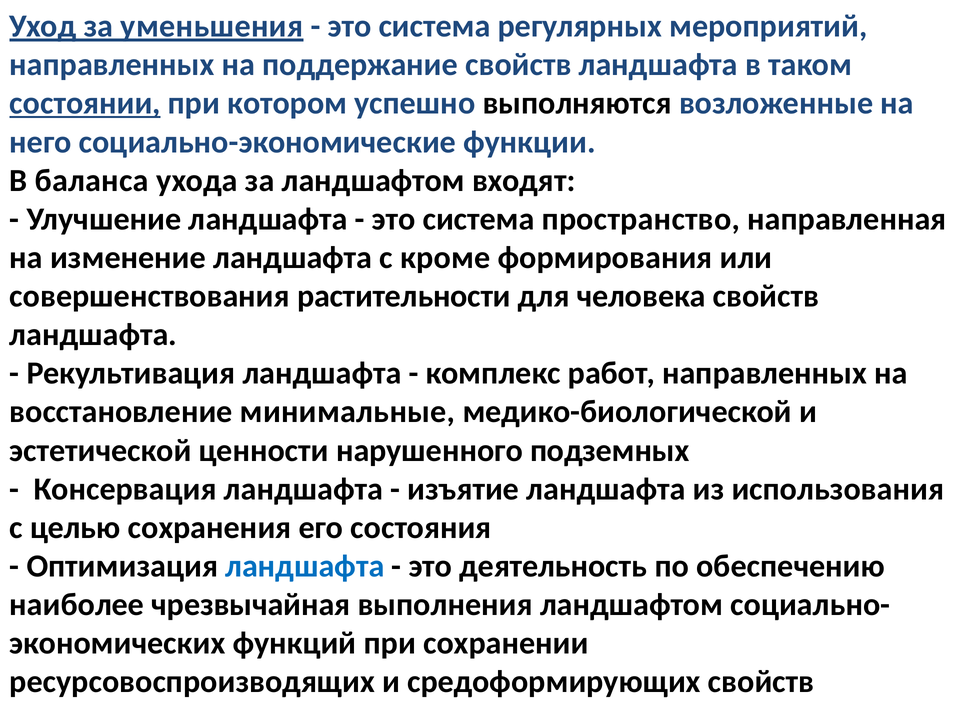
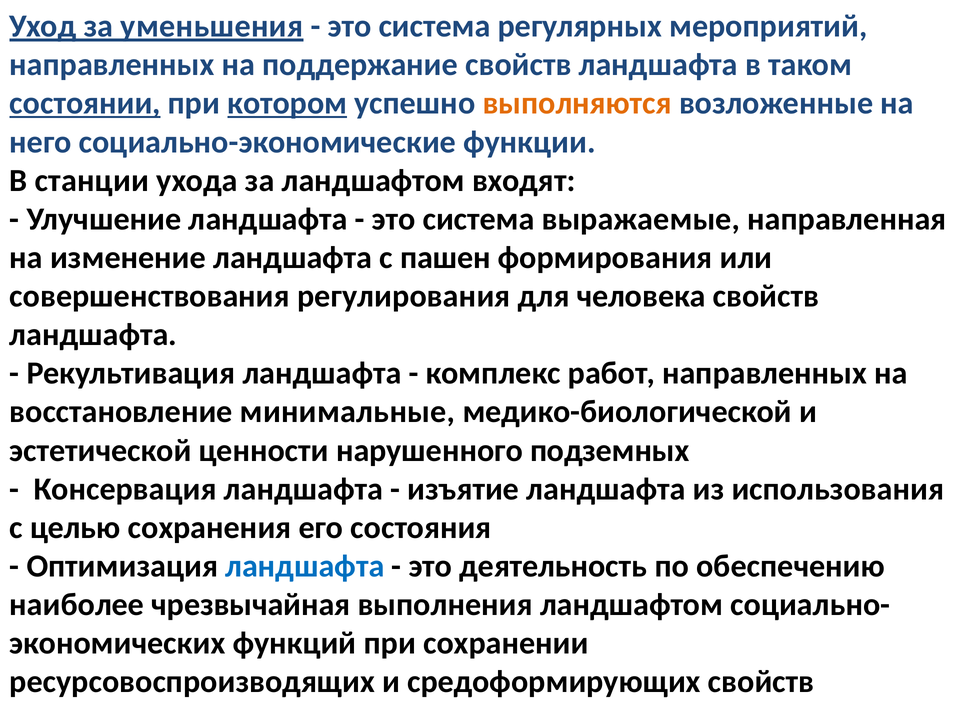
котором underline: none -> present
выполняются colour: black -> orange
баланса: баланса -> станции
пространство: пространство -> выражаемые
кроме: кроме -> пашен
растительности: растительности -> регулирования
